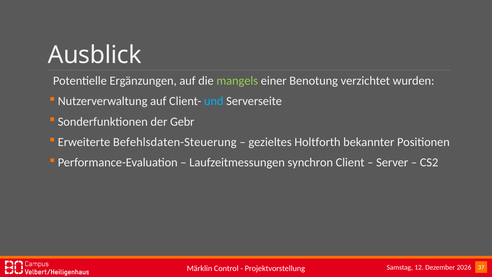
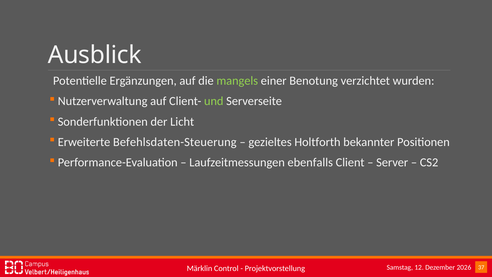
und colour: light blue -> light green
Gebr: Gebr -> Licht
synchron: synchron -> ebenfalls
